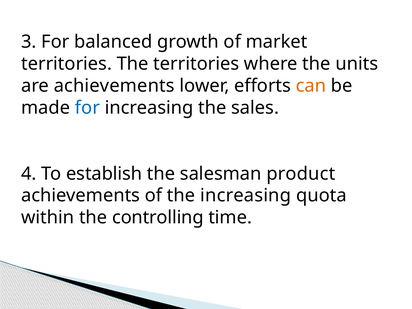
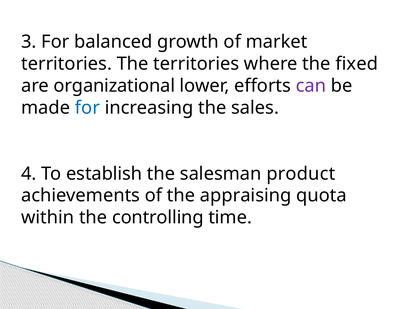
units: units -> fixed
are achievements: achievements -> organizational
can colour: orange -> purple
the increasing: increasing -> appraising
